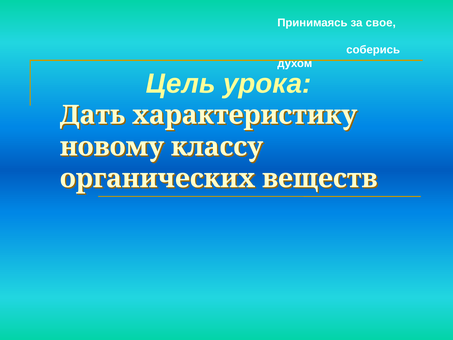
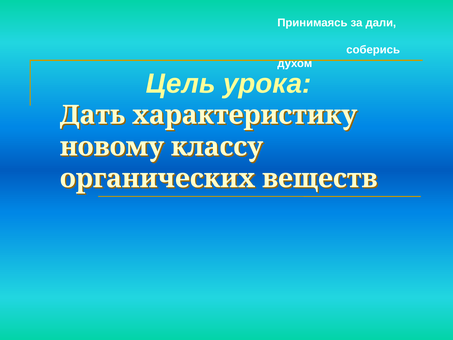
свое: свое -> дали
